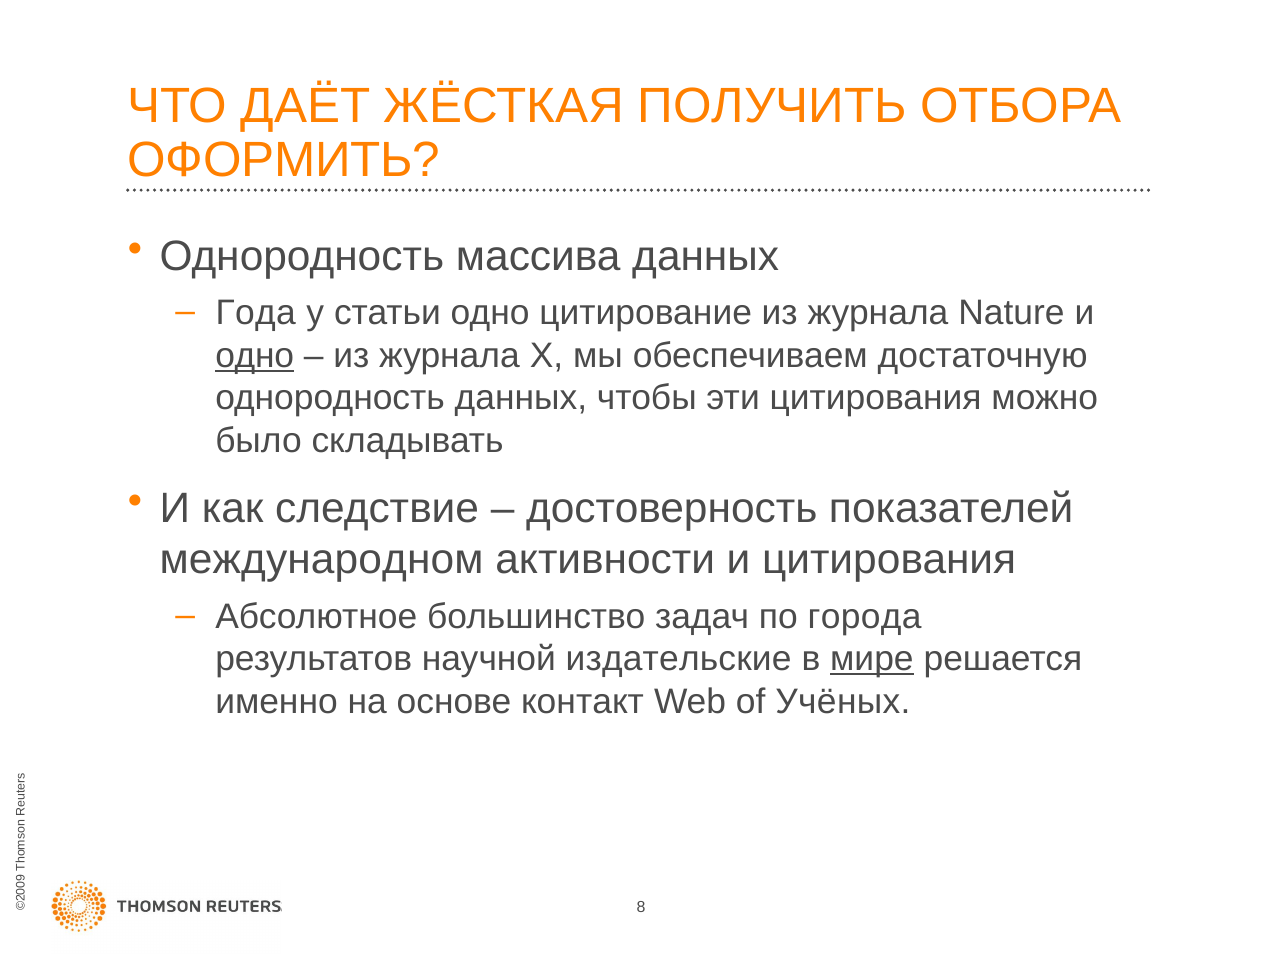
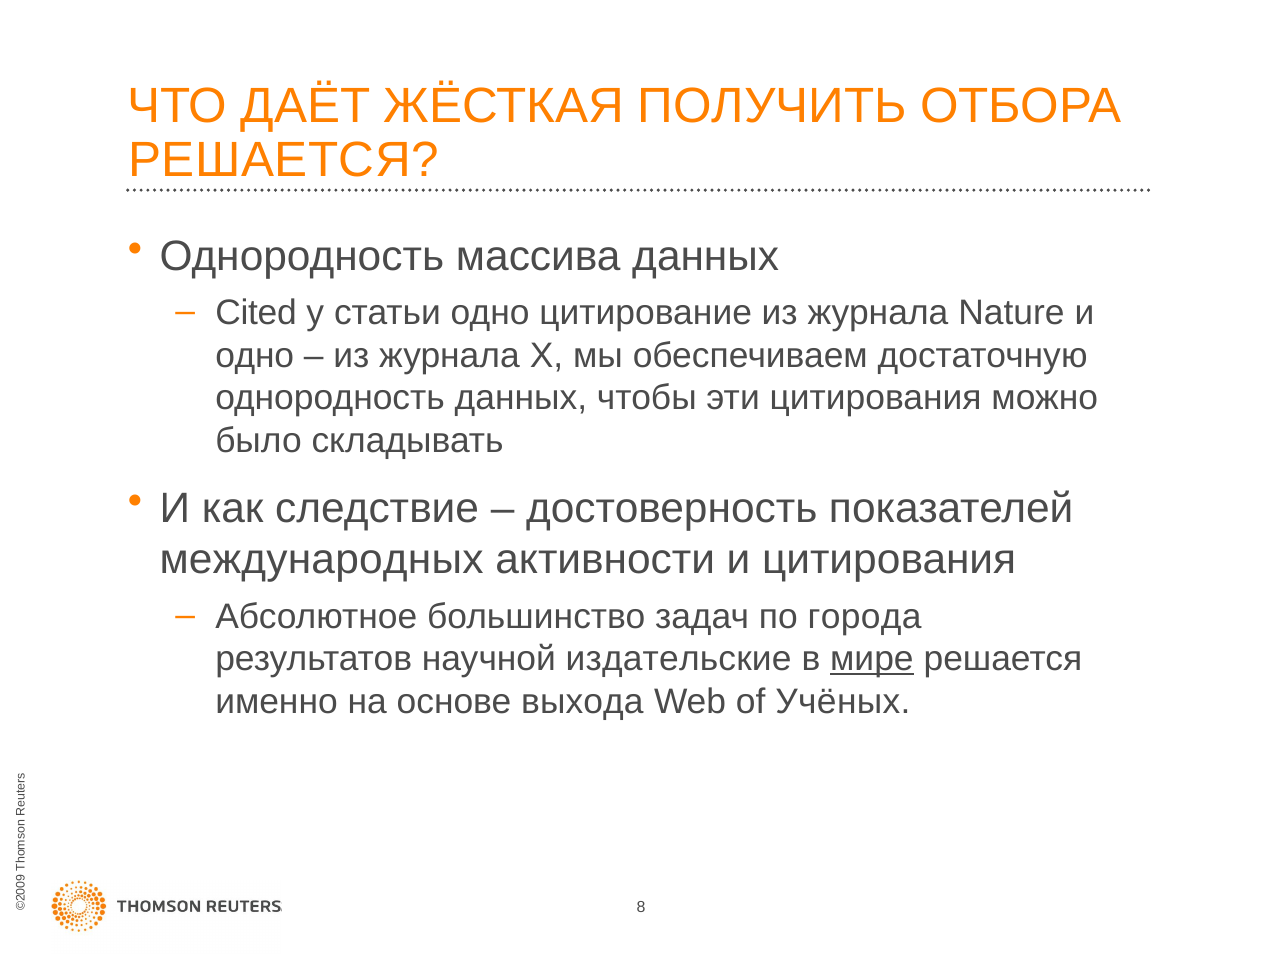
ОФОРМИТЬ at (284, 160): ОФОРМИТЬ -> РЕШАЕТСЯ
Года: Года -> Cited
одно at (255, 355) underline: present -> none
международном: международном -> международных
контакт: контакт -> выхода
